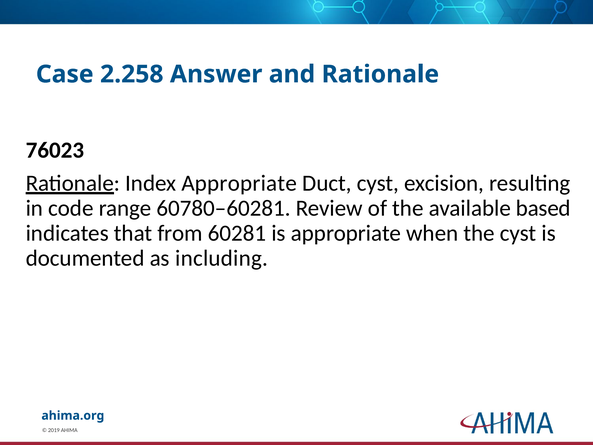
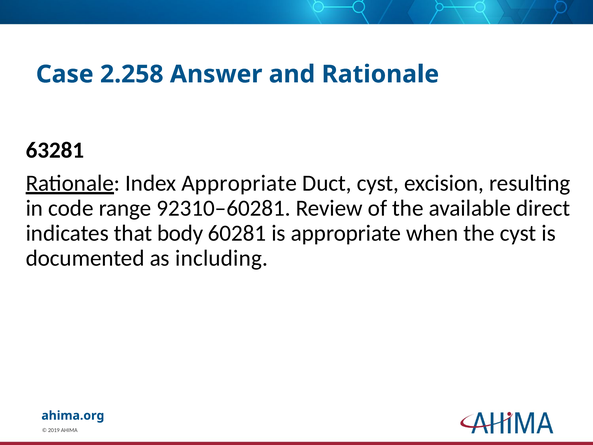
76023: 76023 -> 63281
60780–60281: 60780–60281 -> 92310–60281
based: based -> direct
from: from -> body
